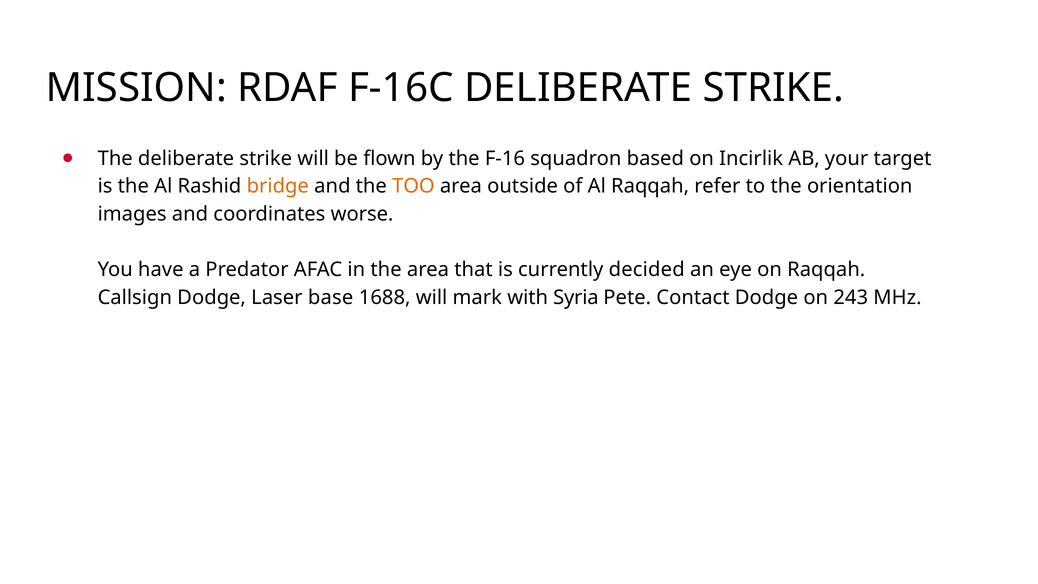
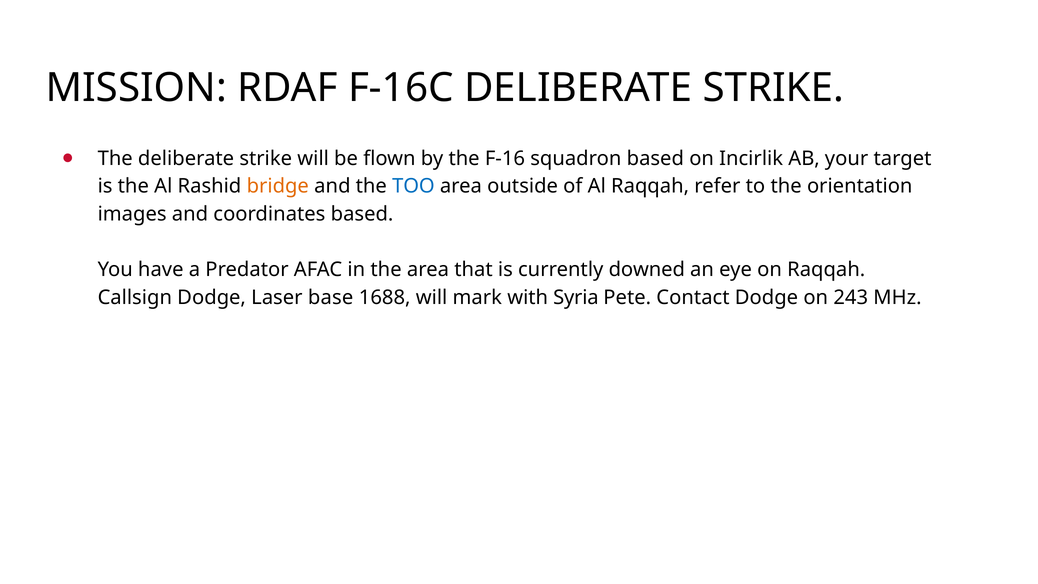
TOO colour: orange -> blue
coordinates worse: worse -> based
decided: decided -> downed
